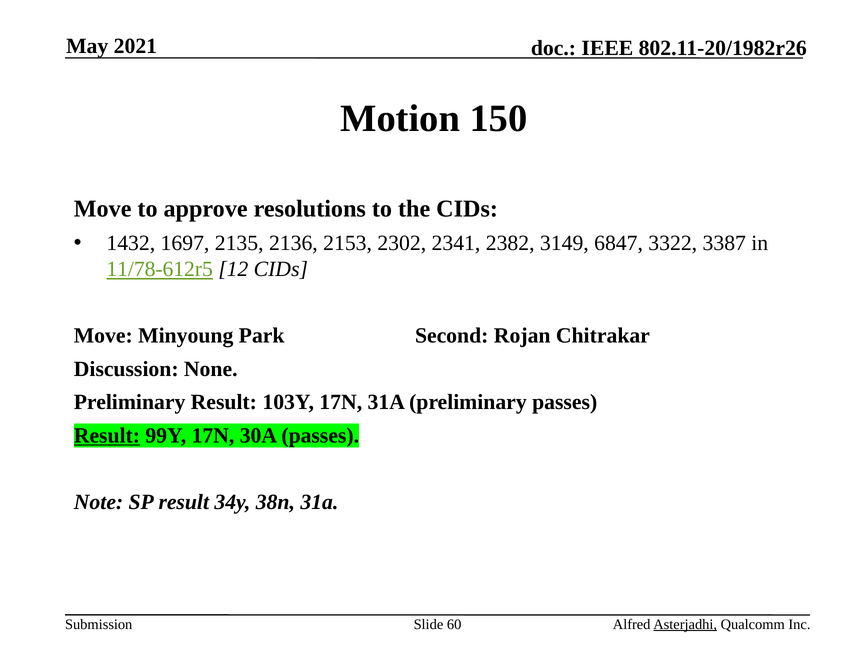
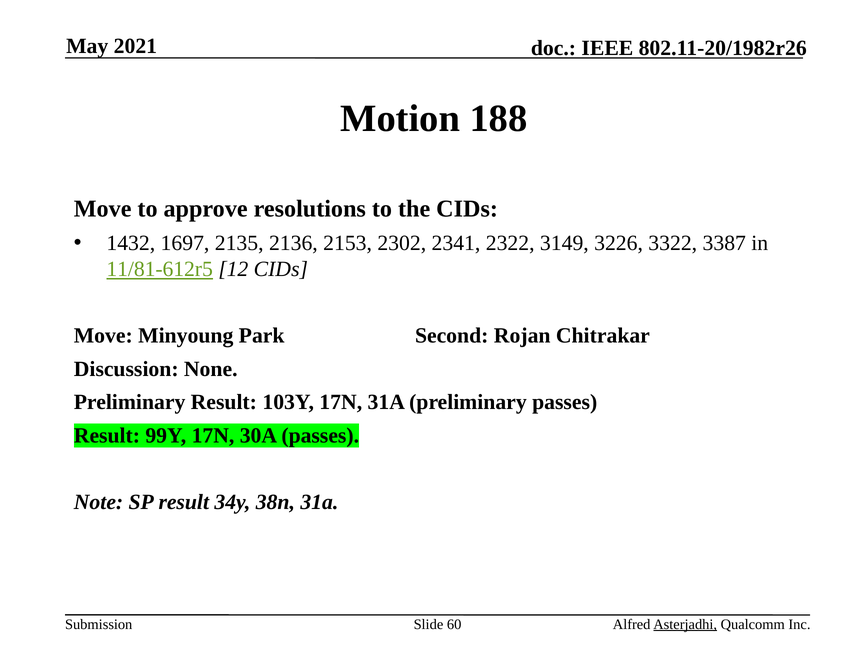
150: 150 -> 188
2382: 2382 -> 2322
6847: 6847 -> 3226
11/78-612r5: 11/78-612r5 -> 11/81-612r5
Result at (107, 436) underline: present -> none
